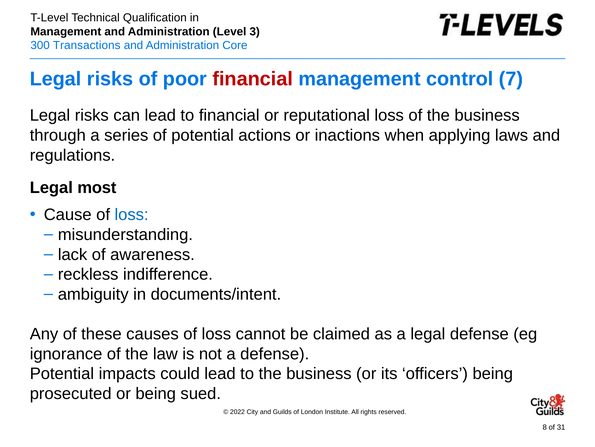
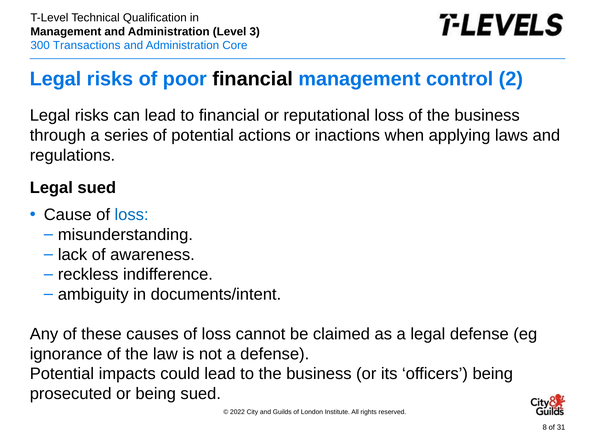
financial at (253, 79) colour: red -> black
7: 7 -> 2
Legal most: most -> sued
